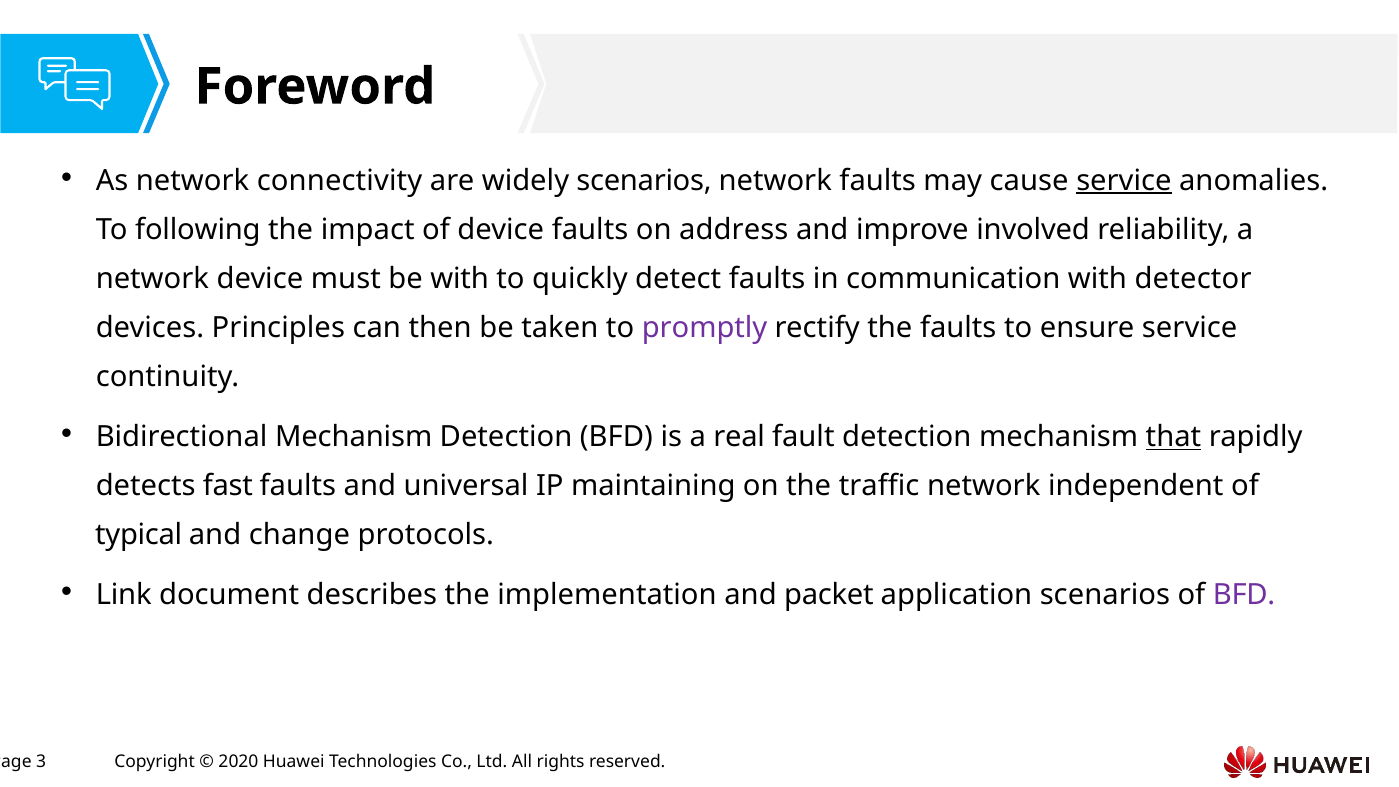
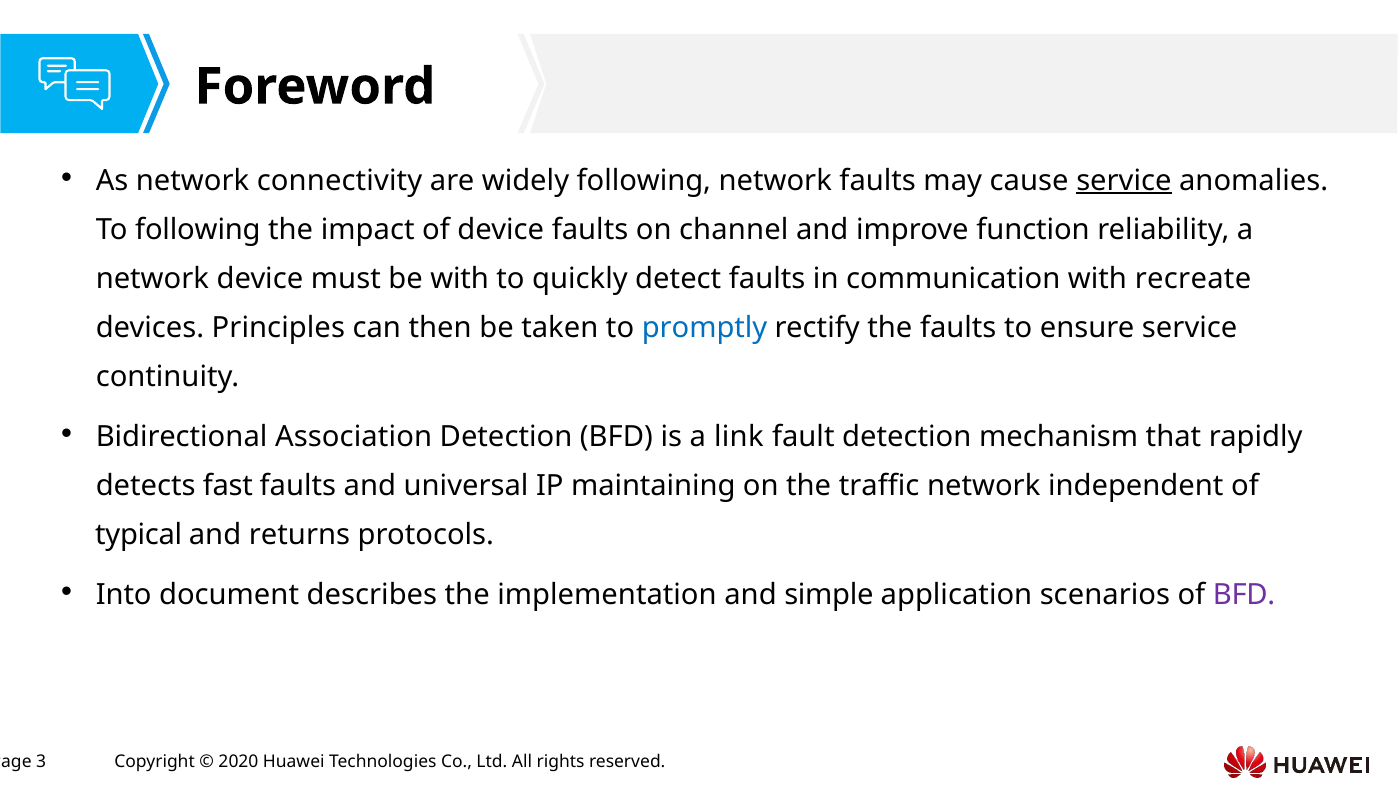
widely scenarios: scenarios -> following
address: address -> channel
involved: involved -> function
detector: detector -> recreate
promptly colour: purple -> blue
Bidirectional Mechanism: Mechanism -> Association
real: real -> link
that underline: present -> none
change: change -> returns
Link: Link -> Into
packet: packet -> simple
